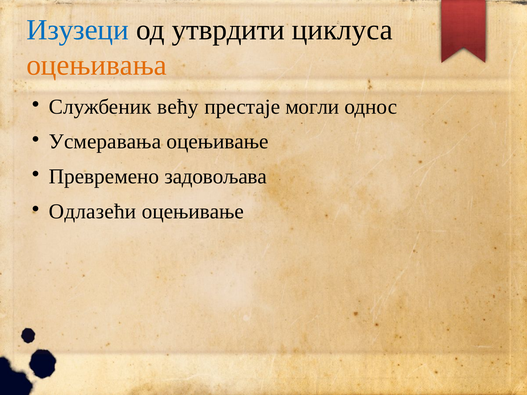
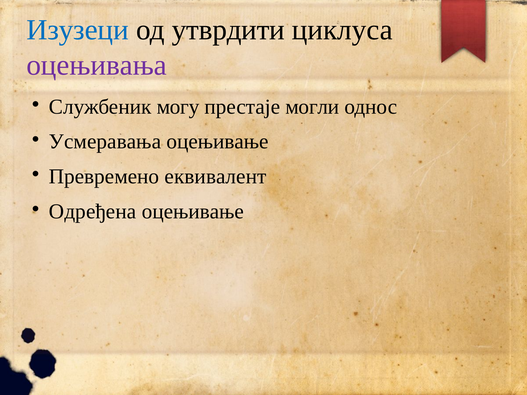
оцењивања colour: orange -> purple
већу: већу -> могу
задовољава: задовољава -> еквивалент
Одлазећи: Одлазећи -> Одређена
